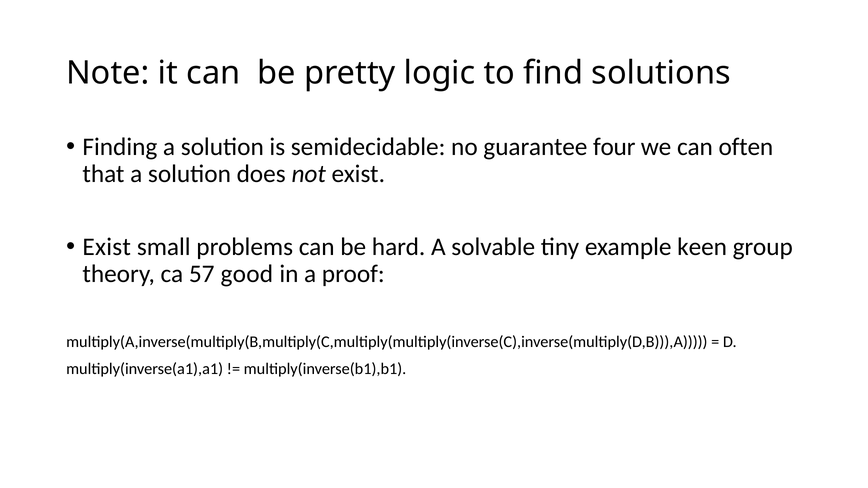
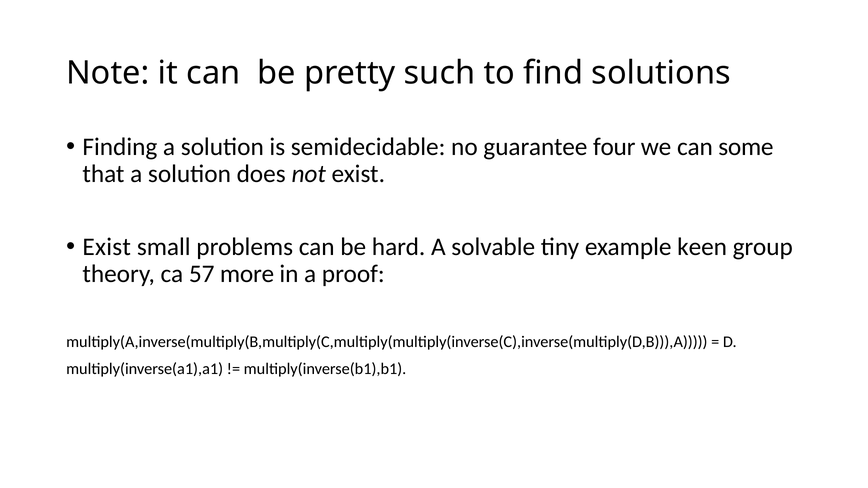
logic: logic -> such
often: often -> some
good: good -> more
